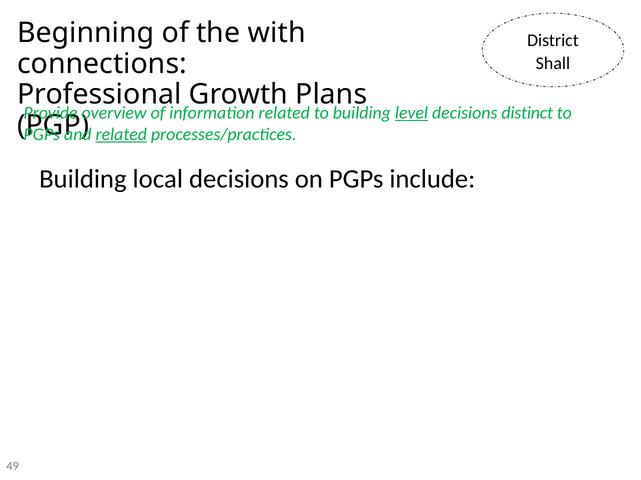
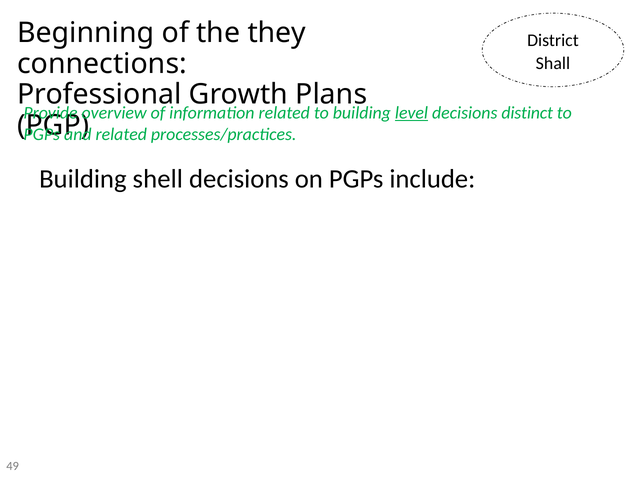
with: with -> they
related at (121, 135) underline: present -> none
local: local -> shell
